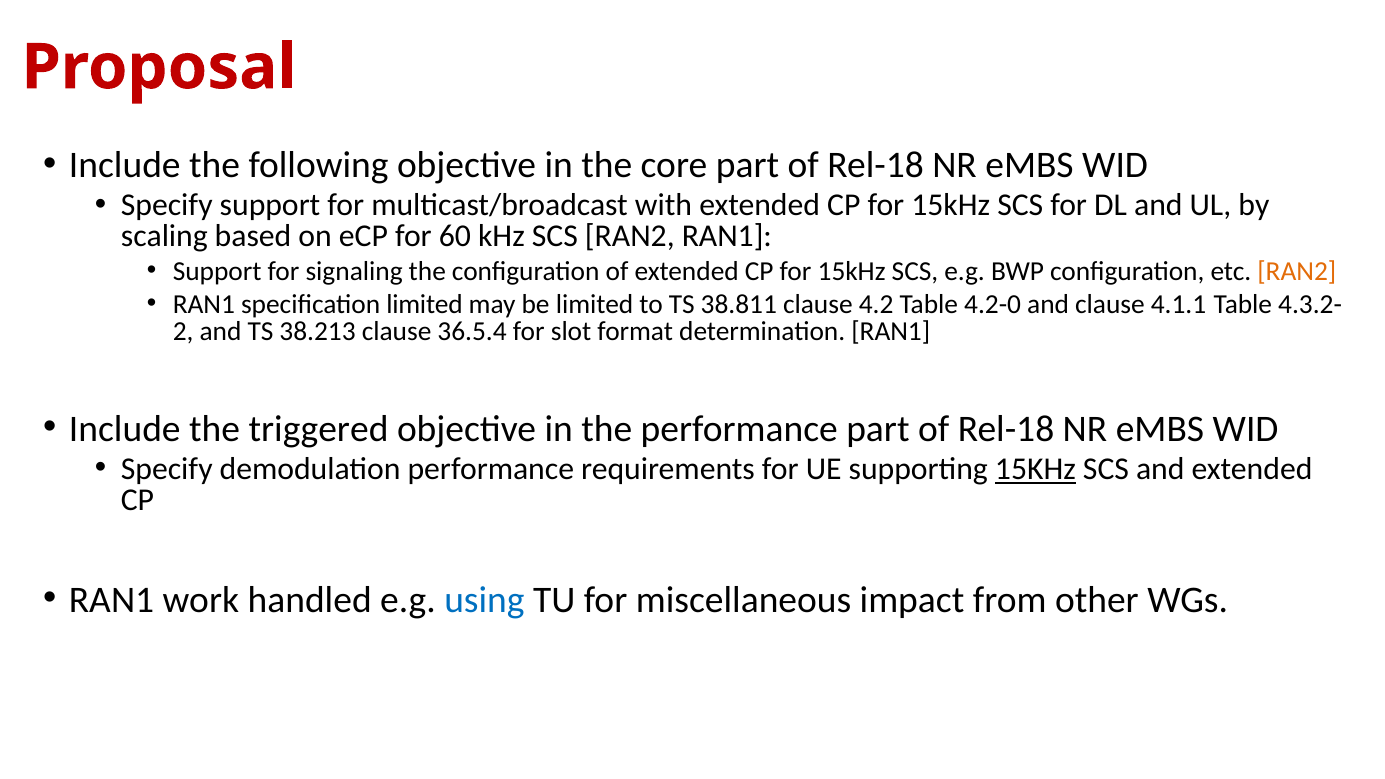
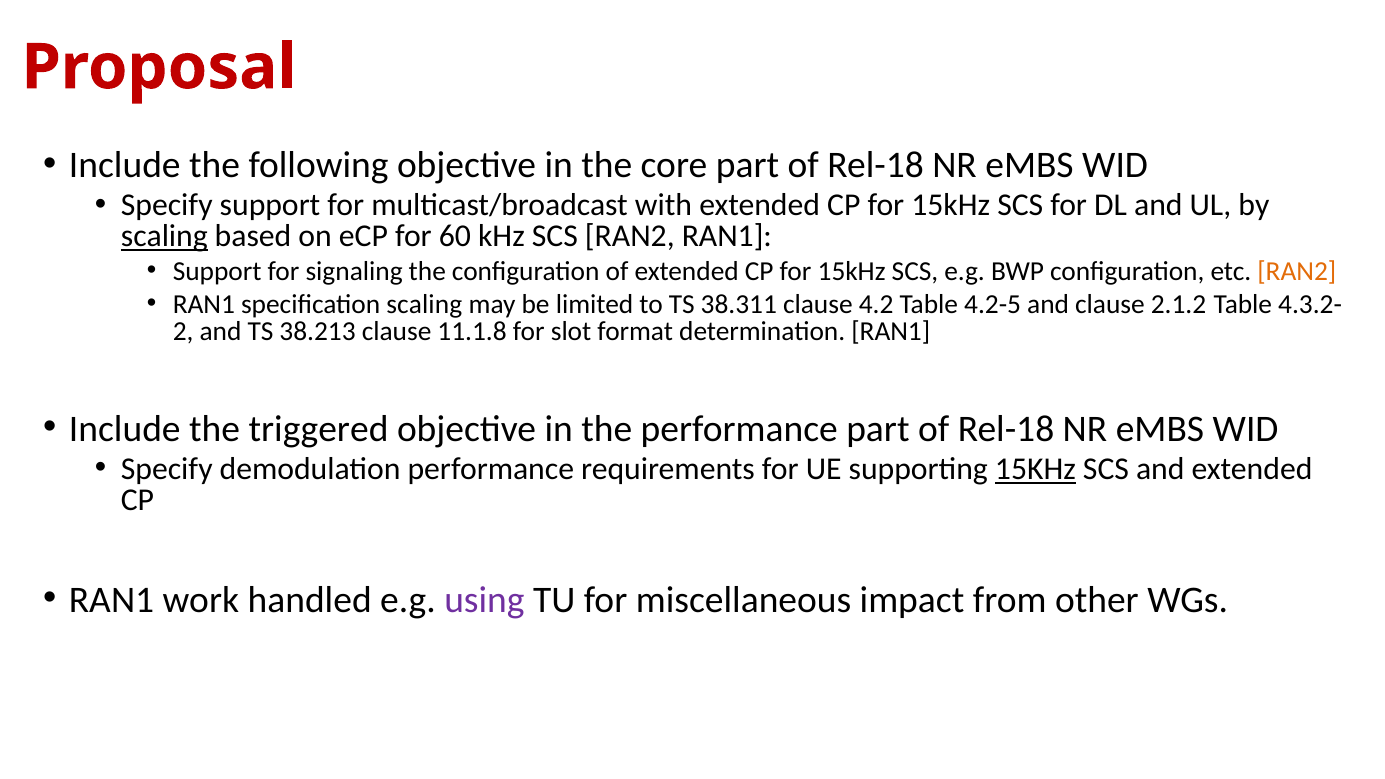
scaling at (164, 236) underline: none -> present
specification limited: limited -> scaling
38.811: 38.811 -> 38.311
4.2-0: 4.2-0 -> 4.2-5
4.1.1: 4.1.1 -> 2.1.2
36.5.4: 36.5.4 -> 11.1.8
using colour: blue -> purple
